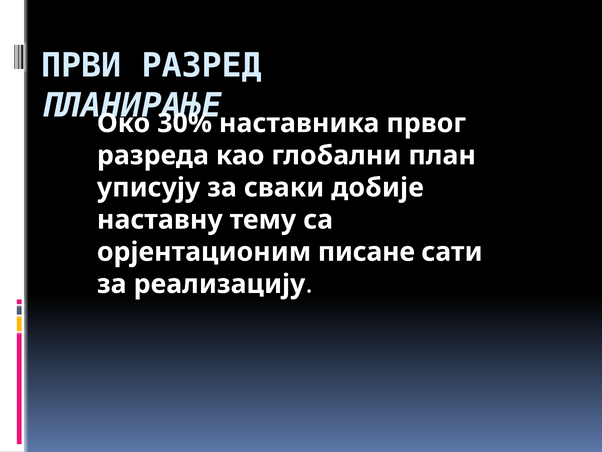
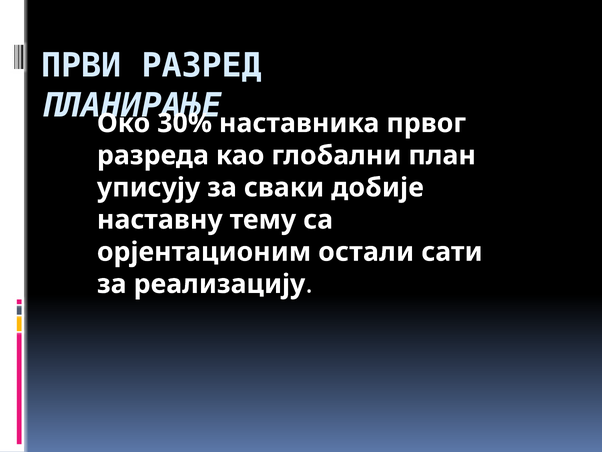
писане: писане -> остали
